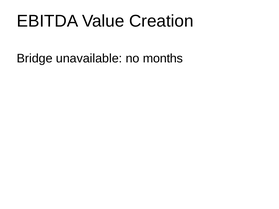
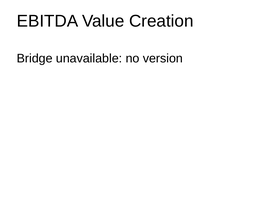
months: months -> version
